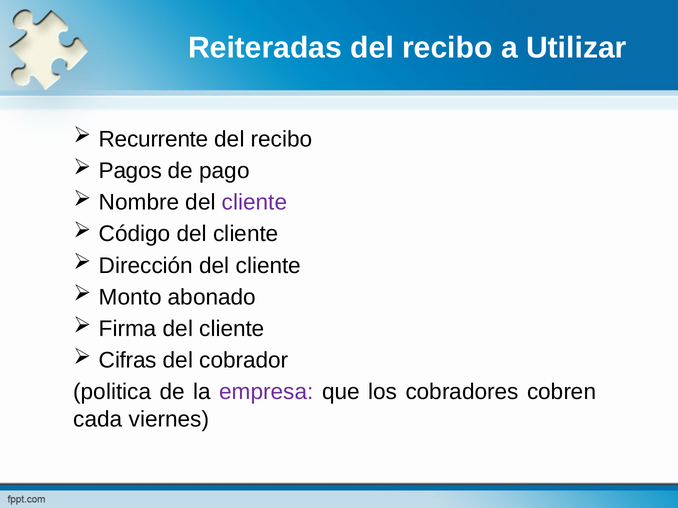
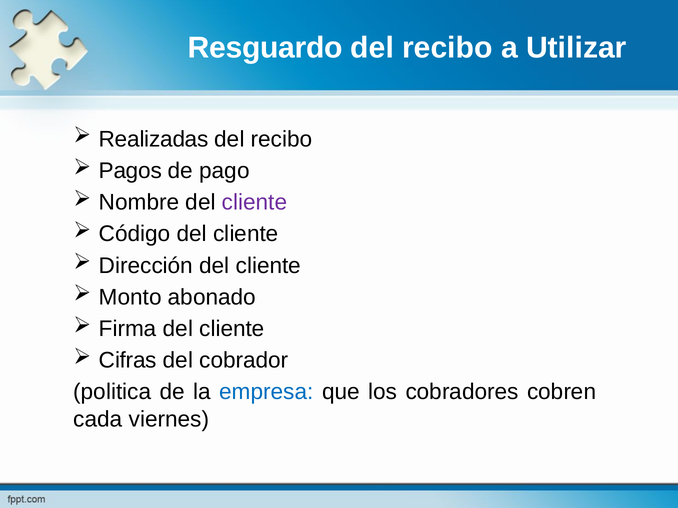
Reiteradas: Reiteradas -> Resguardo
Recurrente: Recurrente -> Realizadas
empresa colour: purple -> blue
